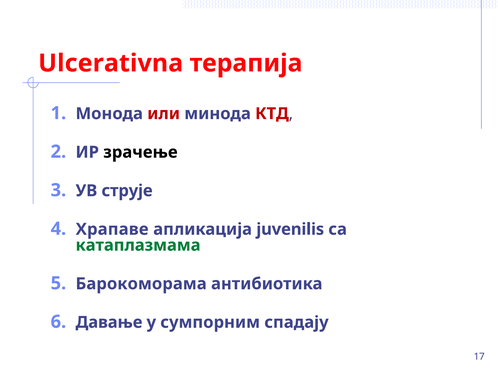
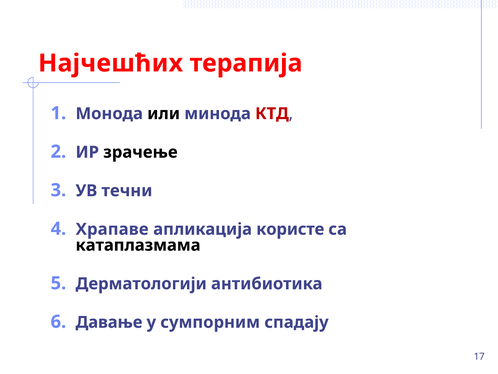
Ulcerativna: Ulcerativna -> Најчешћих
или colour: red -> black
струје: струје -> течни
juvenilis: juvenilis -> користе
катаплазмама colour: green -> black
Барокоморама: Барокоморама -> Дерматологији
